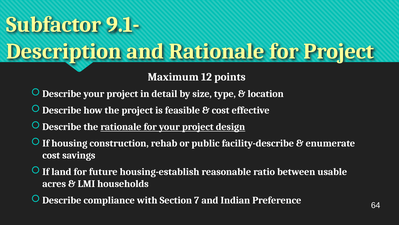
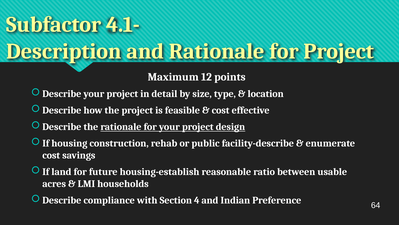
9.1-: 9.1- -> 4.1-
7: 7 -> 4
